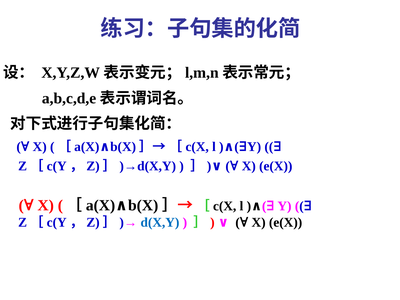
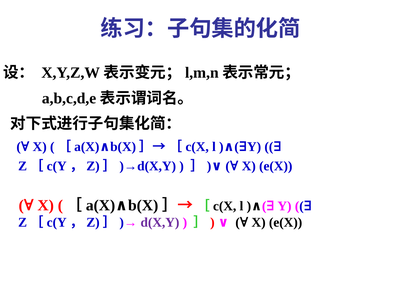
d(X,Y colour: blue -> purple
